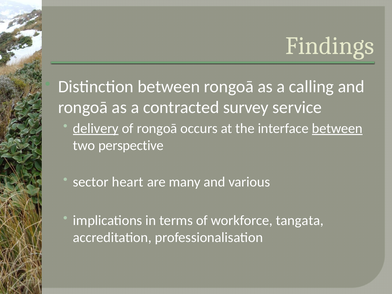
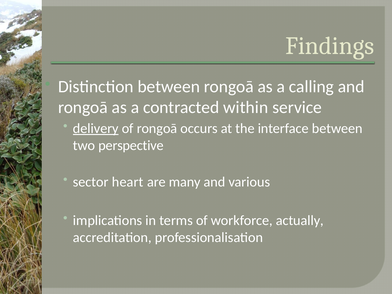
survey: survey -> within
between at (337, 128) underline: present -> none
tangata: tangata -> actually
